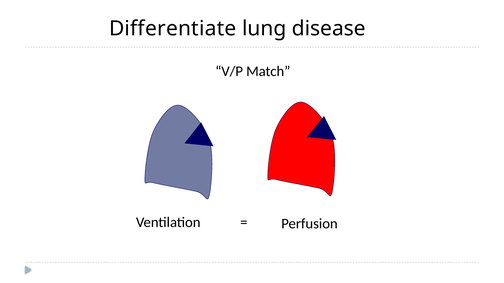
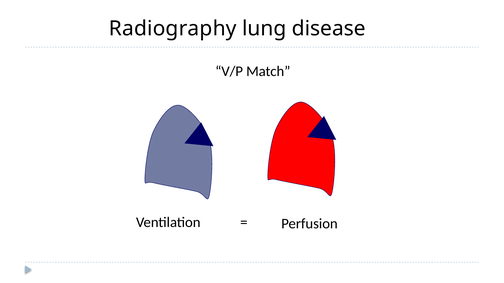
Differentiate: Differentiate -> Radiography
